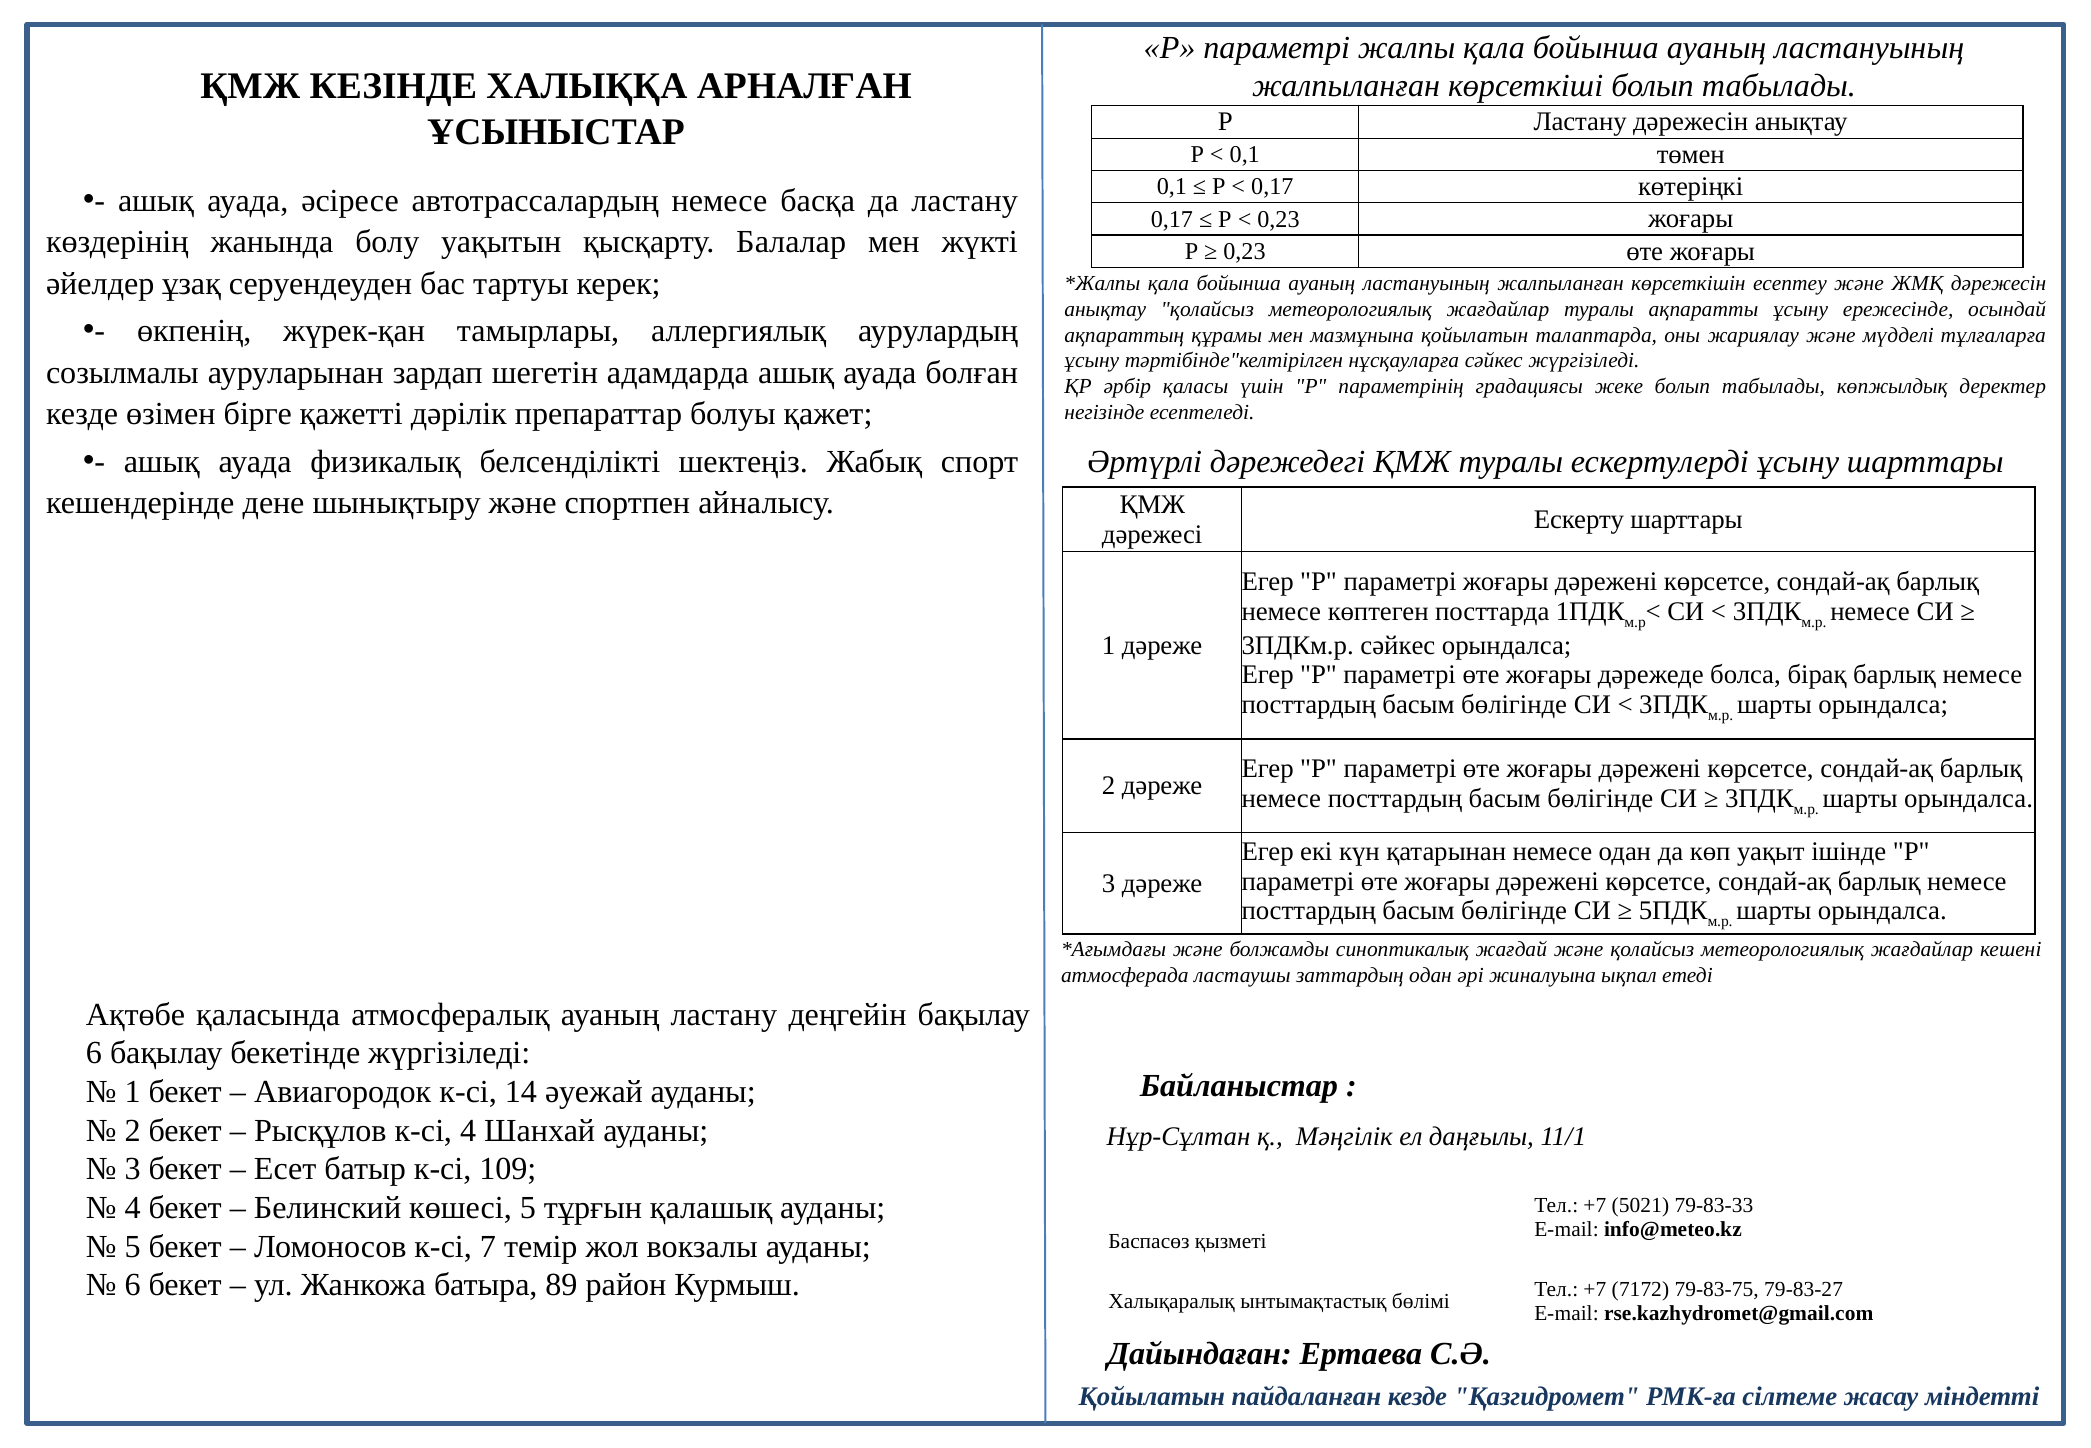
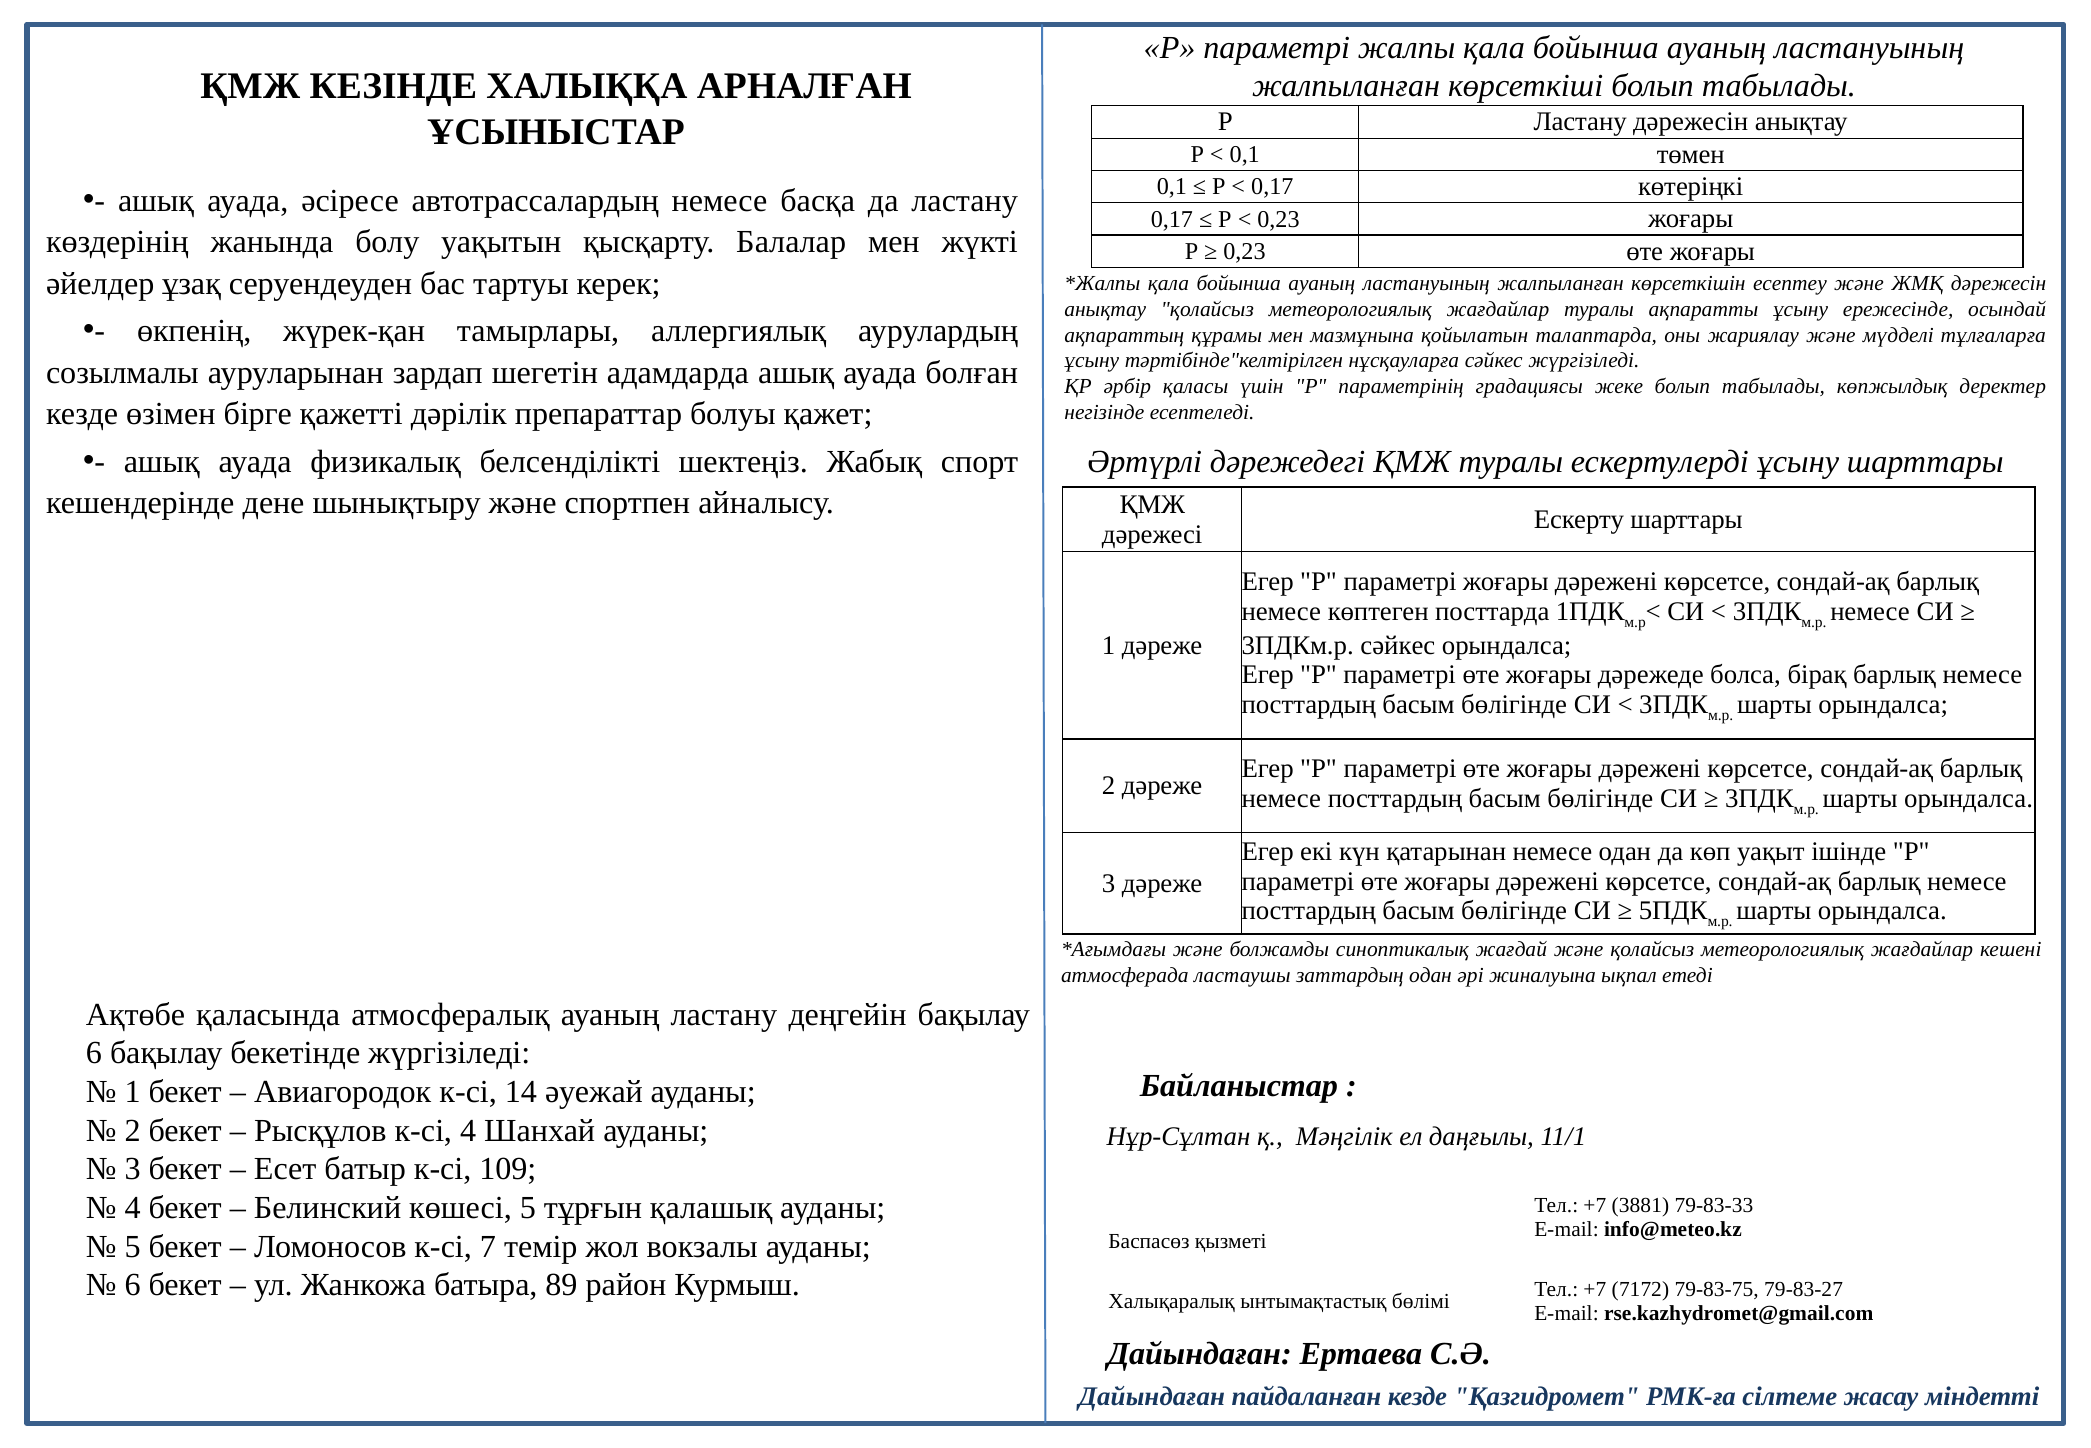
5021: 5021 -> 3881
Қойылатын at (1152, 1397): Қойылатын -> Дайындаған
